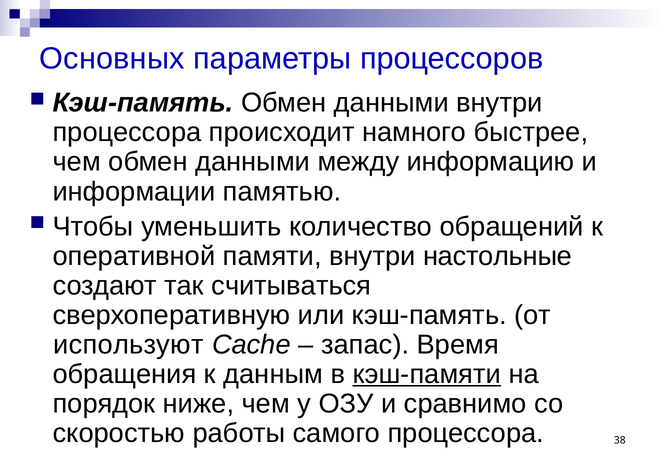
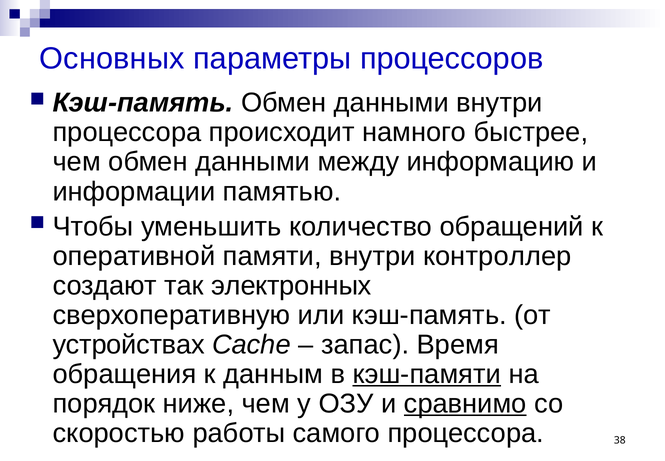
настольные: настольные -> контроллер
считываться: считываться -> электронных
используют: используют -> устройствах
сравнимо underline: none -> present
